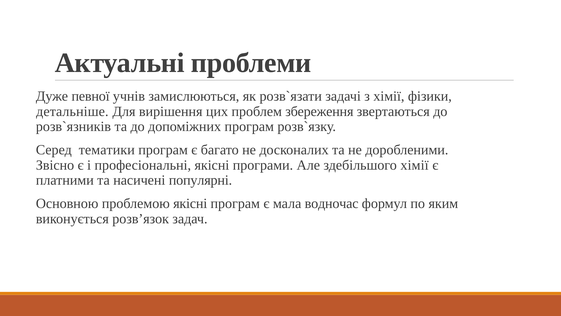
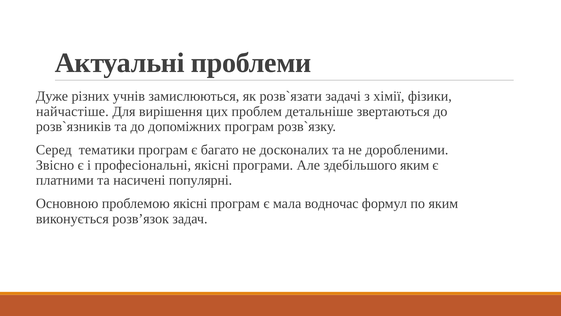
певної: певної -> різних
детальніше: детальніше -> найчастіше
збереження: збереження -> детальніше
здебільшого хімії: хімії -> яким
